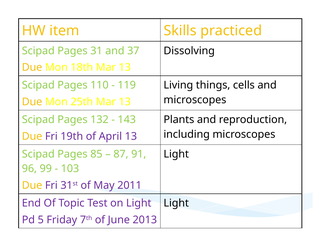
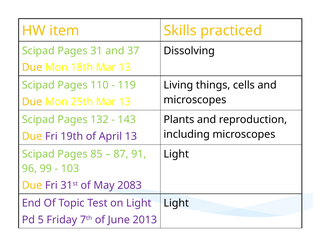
2011: 2011 -> 2083
